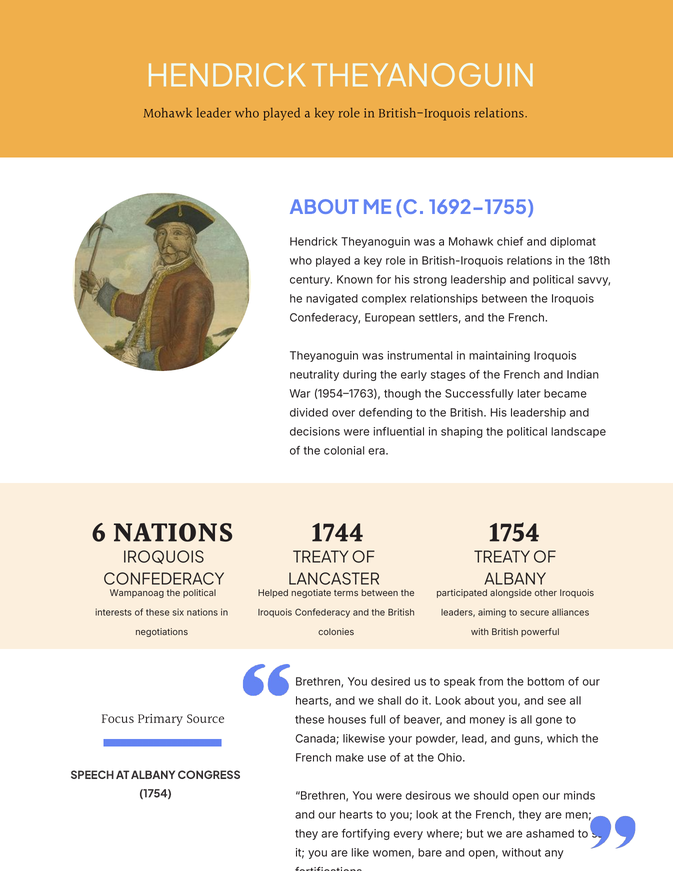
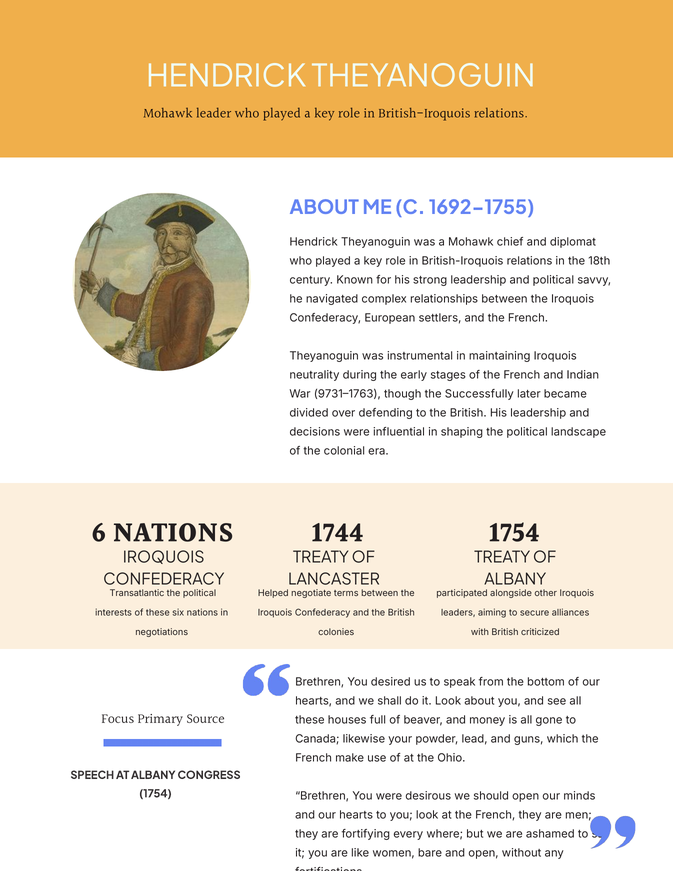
1954–1763: 1954–1763 -> 9731–1763
Wampanoag: Wampanoag -> Transatlantic
powerful: powerful -> criticized
